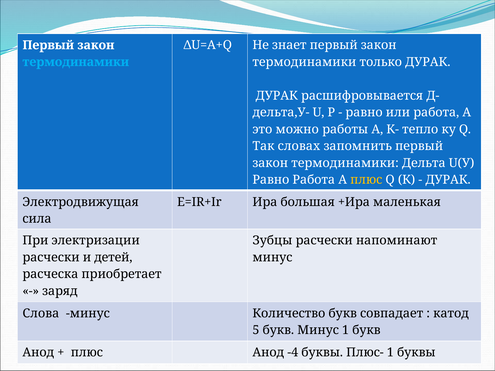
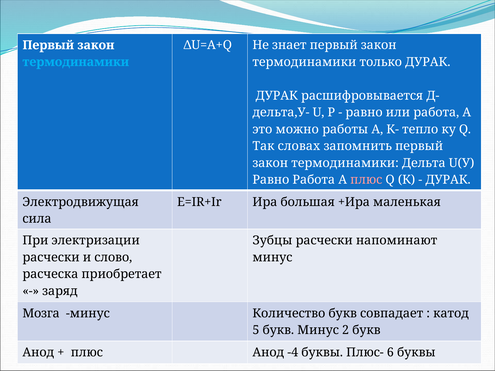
плюс at (366, 180) colour: yellow -> pink
детей: детей -> слово
Слова: Слова -> Мозга
Минус 1: 1 -> 2
Плюс- 1: 1 -> 6
